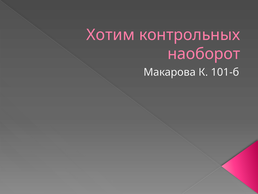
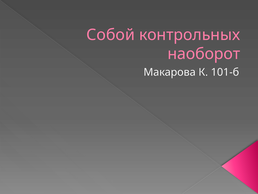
Хотим: Хотим -> Собой
